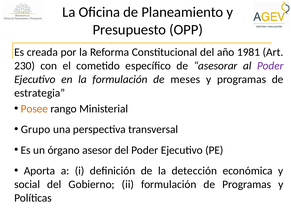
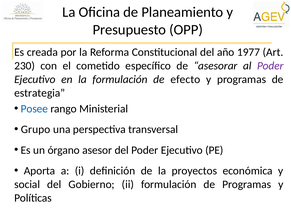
1981: 1981 -> 1977
meses: meses -> efecto
Posee colour: orange -> blue
detección: detección -> proyectos
